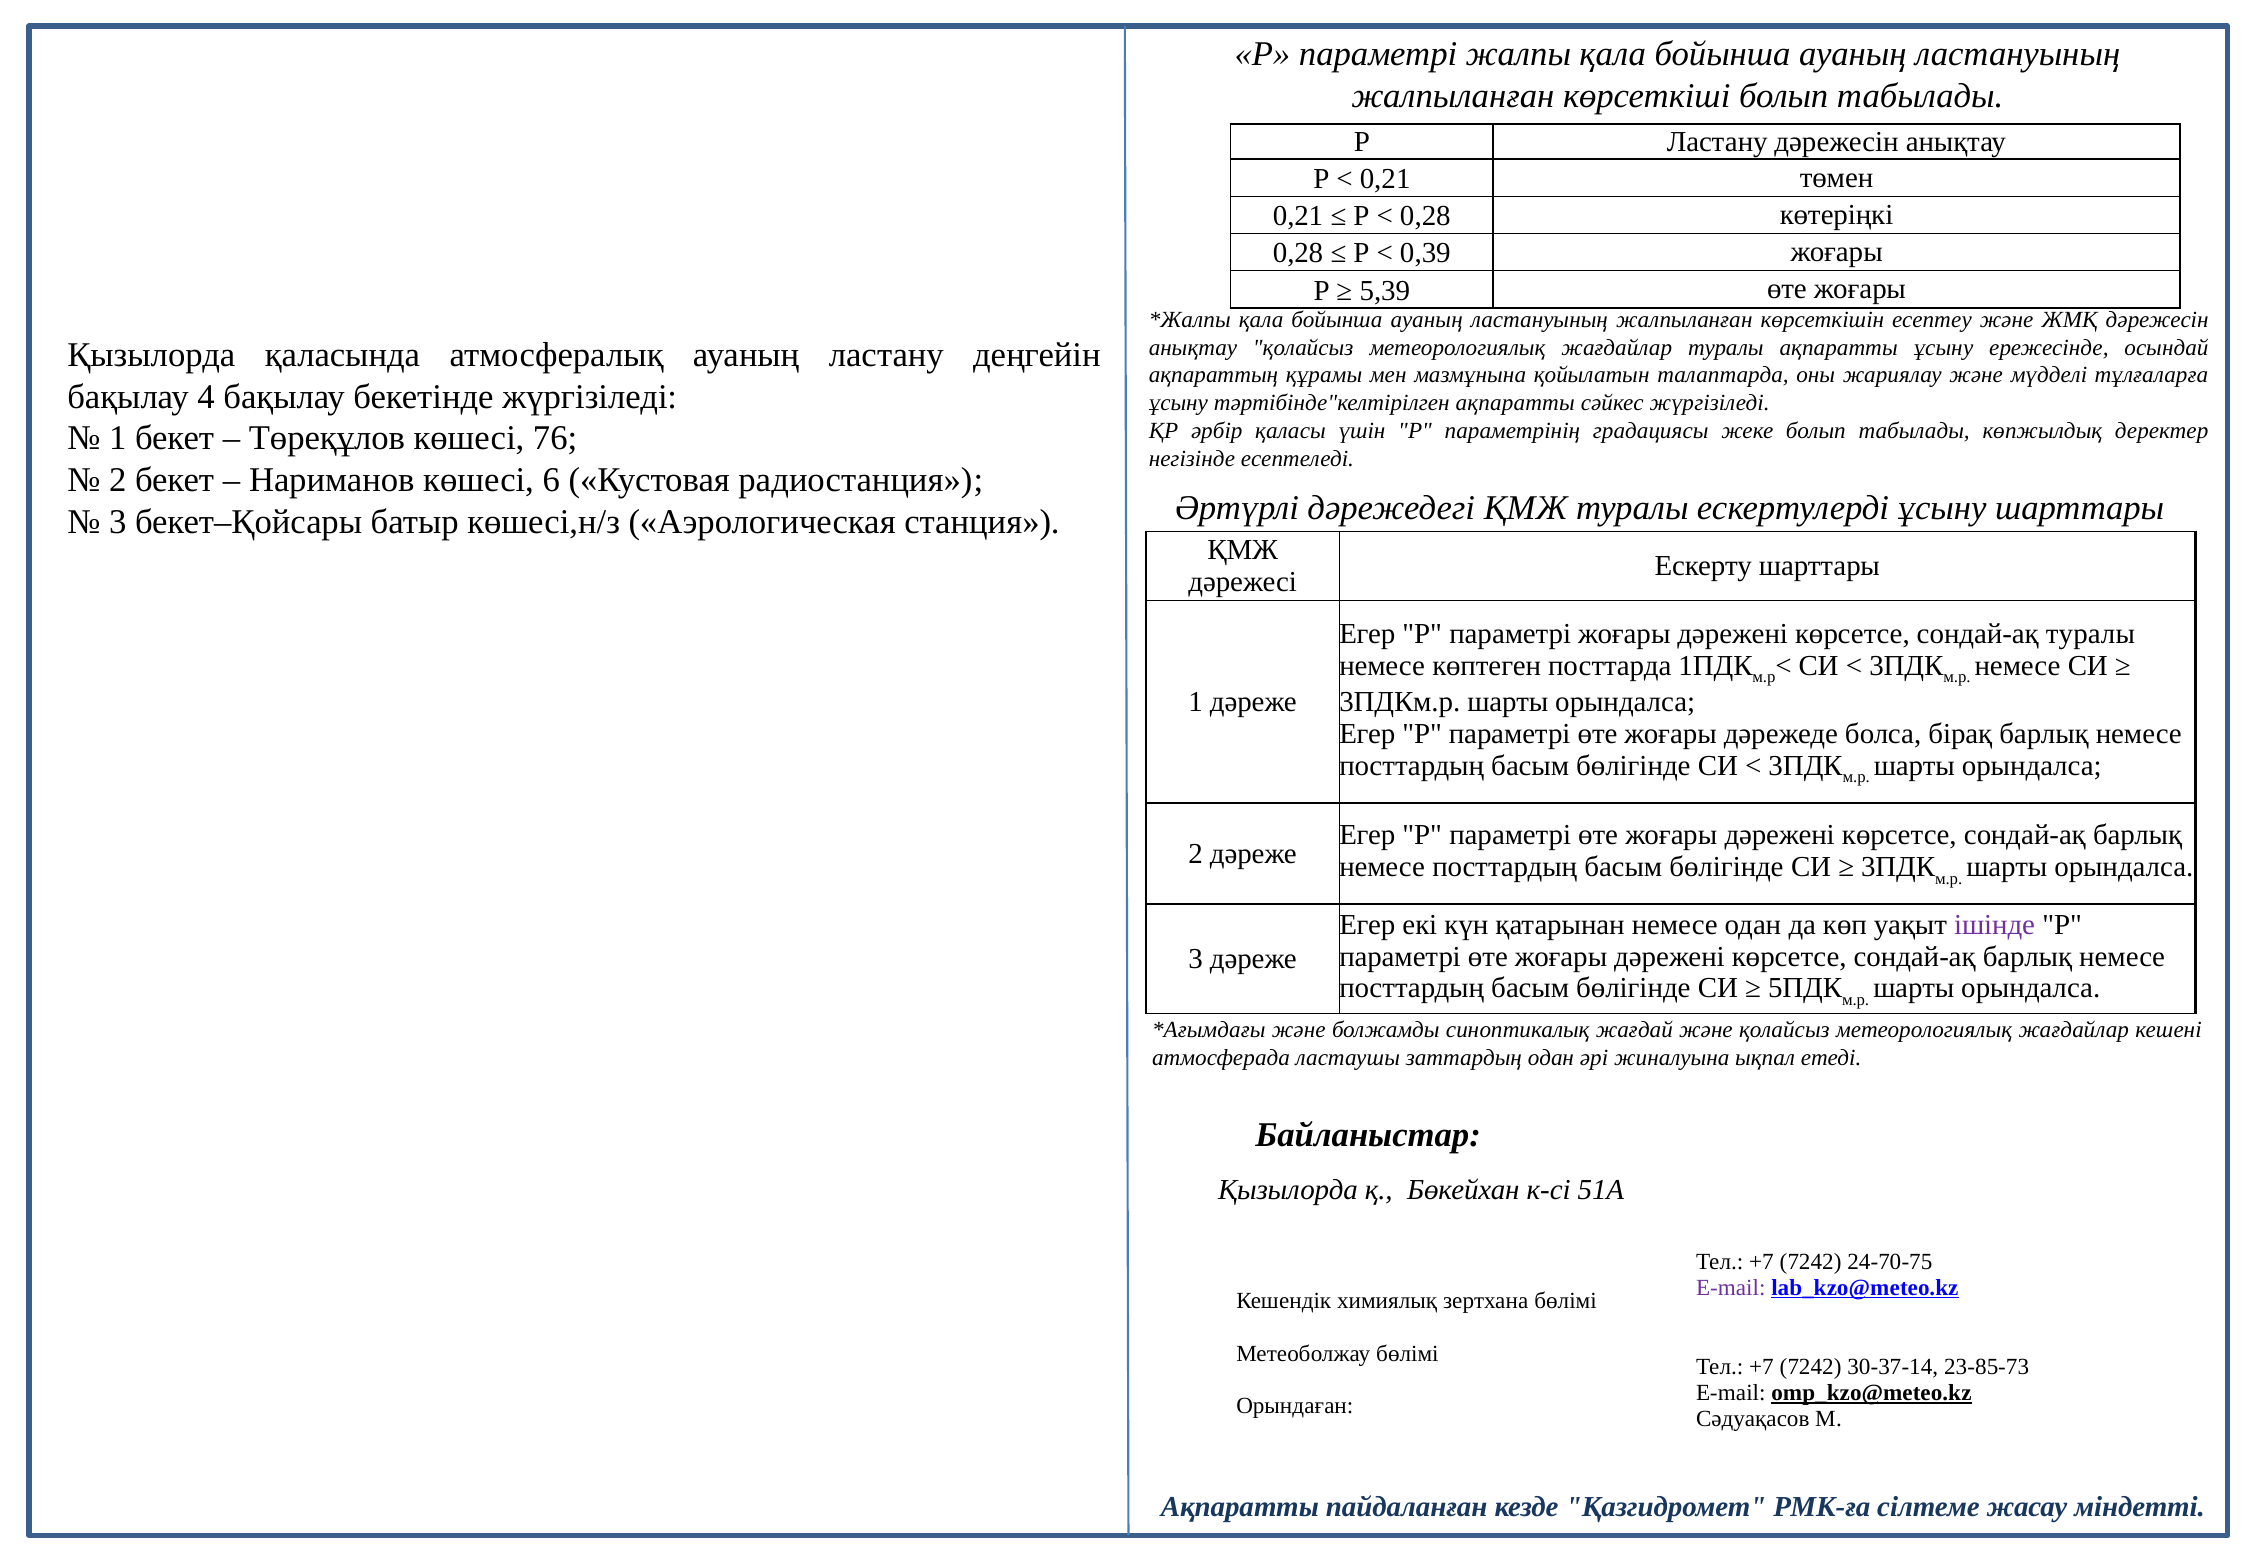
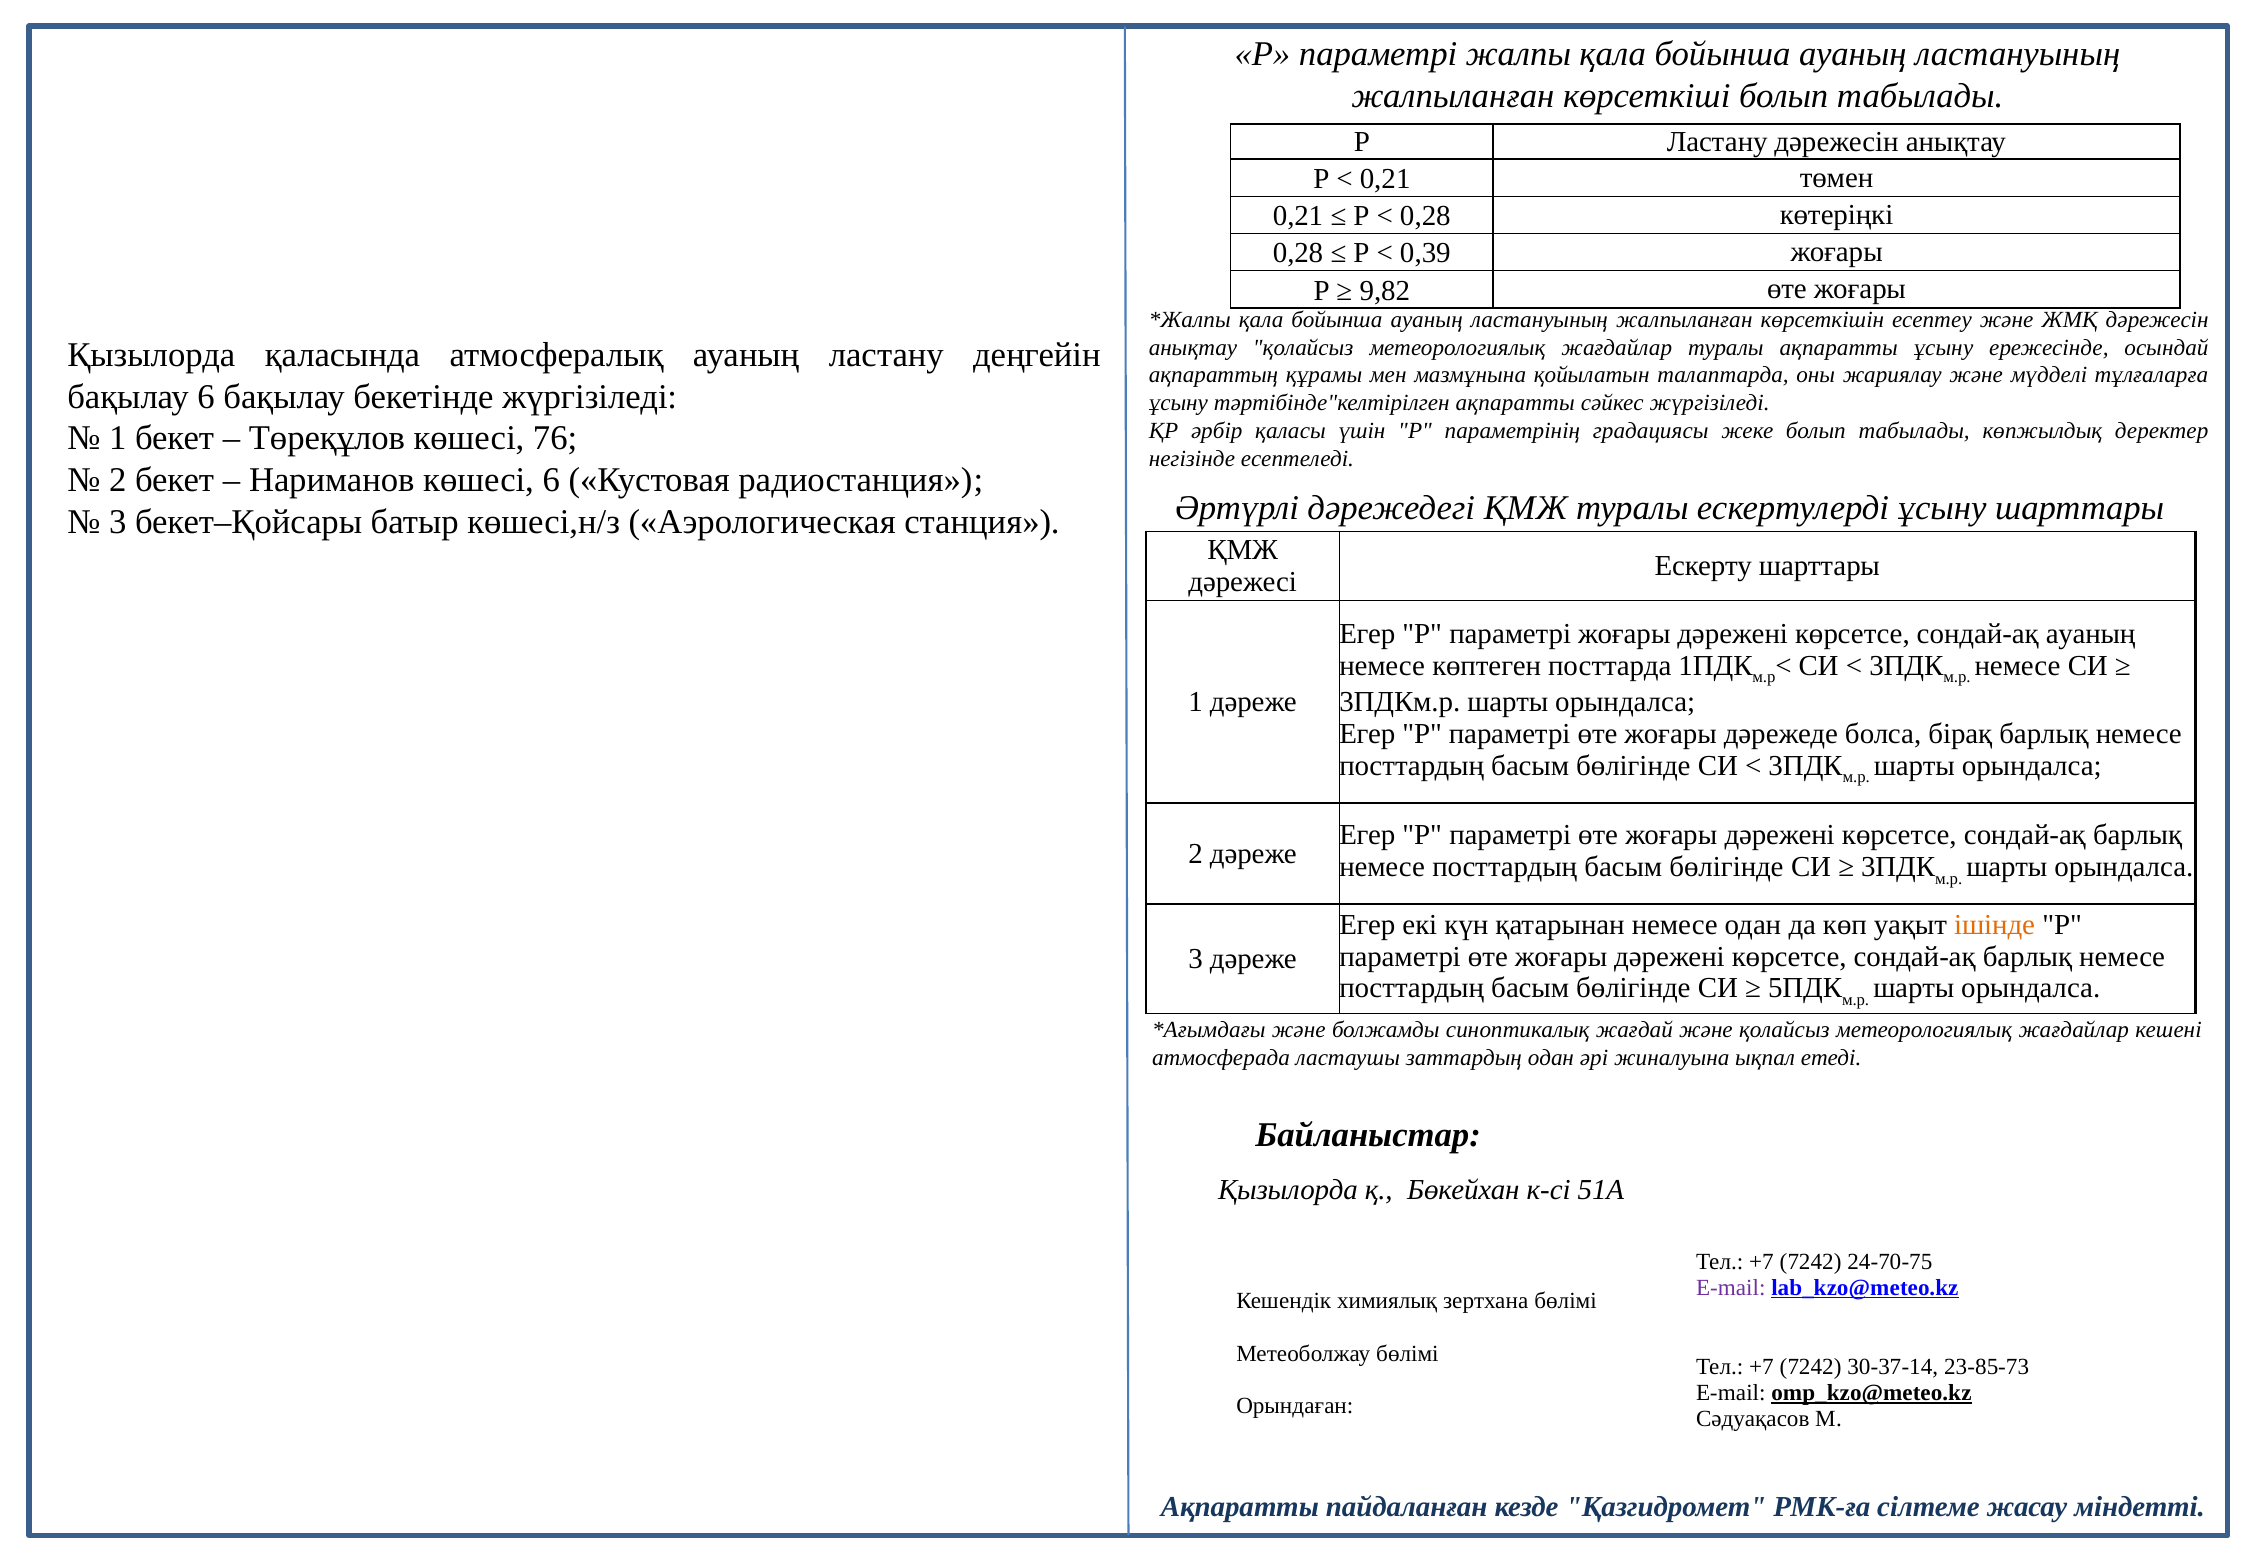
5,39: 5,39 -> 9,82
бақылау 4: 4 -> 6
сондай-ақ туралы: туралы -> ауаның
ішінде colour: purple -> orange
